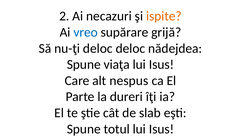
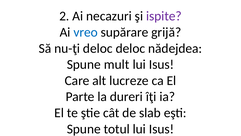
ispite colour: orange -> purple
viaţa: viaţa -> mult
nespus: nespus -> lucreze
